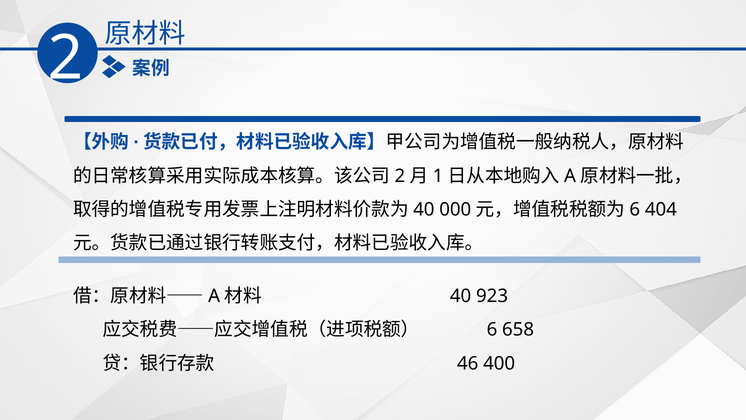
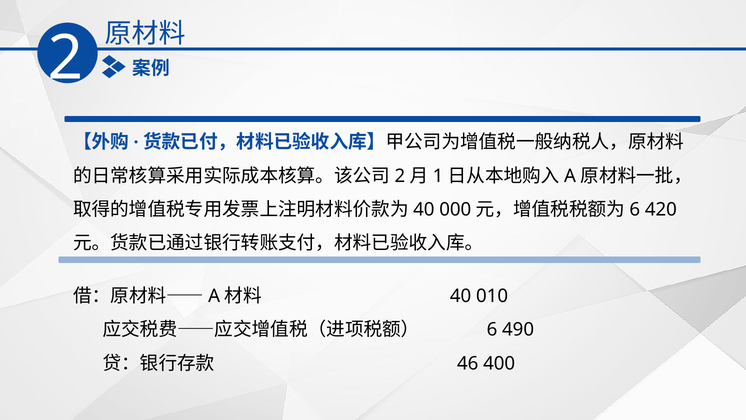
404: 404 -> 420
923: 923 -> 010
658: 658 -> 490
